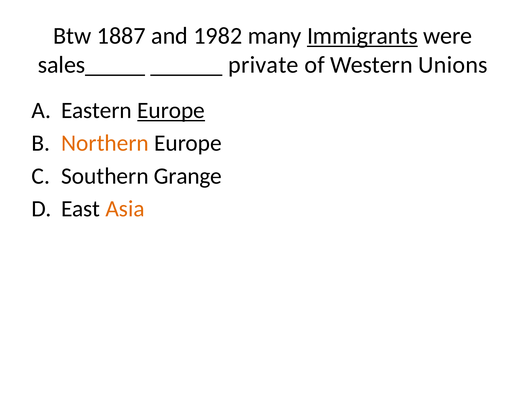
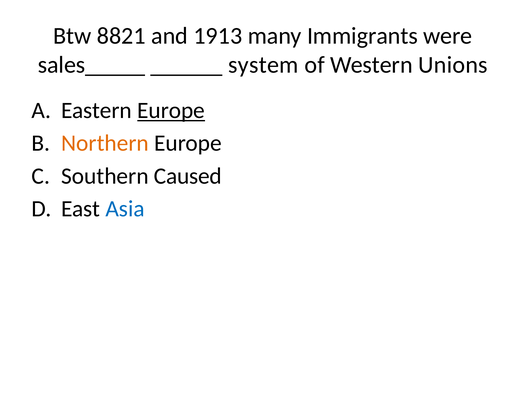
1887: 1887 -> 8821
1982: 1982 -> 1913
Immigrants underline: present -> none
private: private -> system
Grange: Grange -> Caused
Asia colour: orange -> blue
